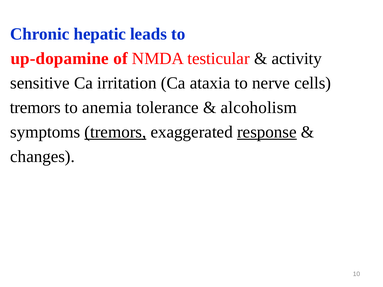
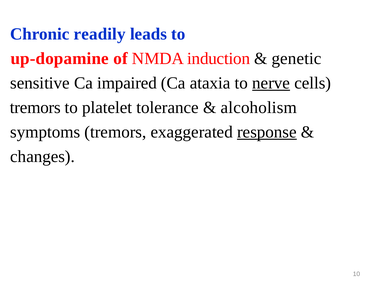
hepatic: hepatic -> readily
testicular: testicular -> induction
activity: activity -> genetic
irritation: irritation -> impaired
nerve underline: none -> present
anemia: anemia -> platelet
tremors at (115, 132) underline: present -> none
